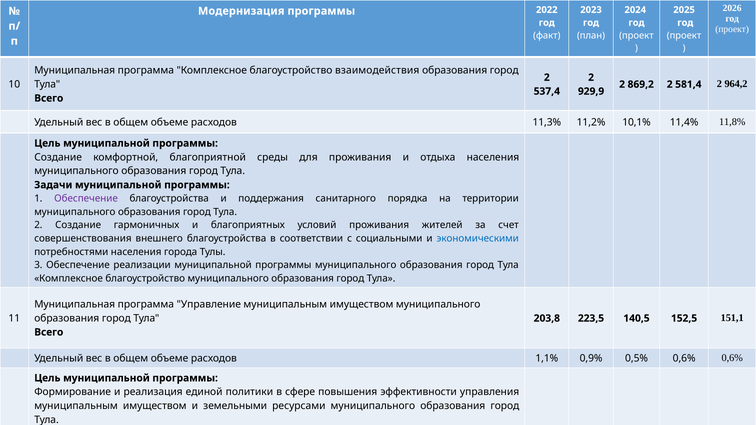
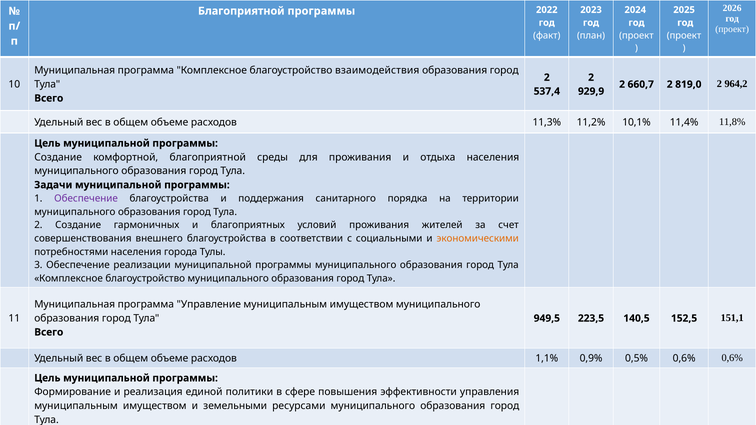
Модернизация at (241, 11): Модернизация -> Благоприятной
869,2: 869,2 -> 660,7
581,4: 581,4 -> 819,0
экономическими colour: blue -> orange
203,8: 203,8 -> 949,5
